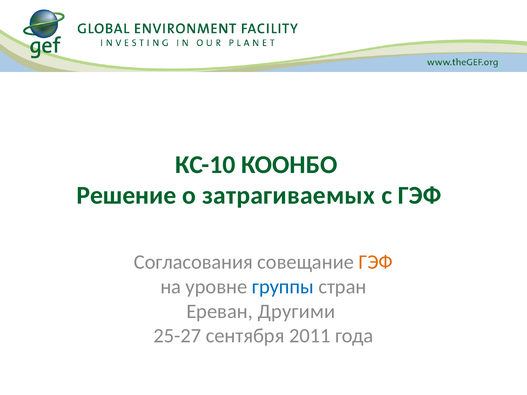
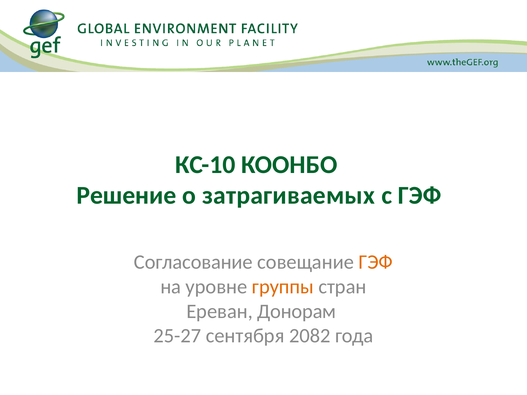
Согласования: Согласования -> Согласование
группы colour: blue -> orange
Другими: Другими -> Донорам
2011: 2011 -> 2082
